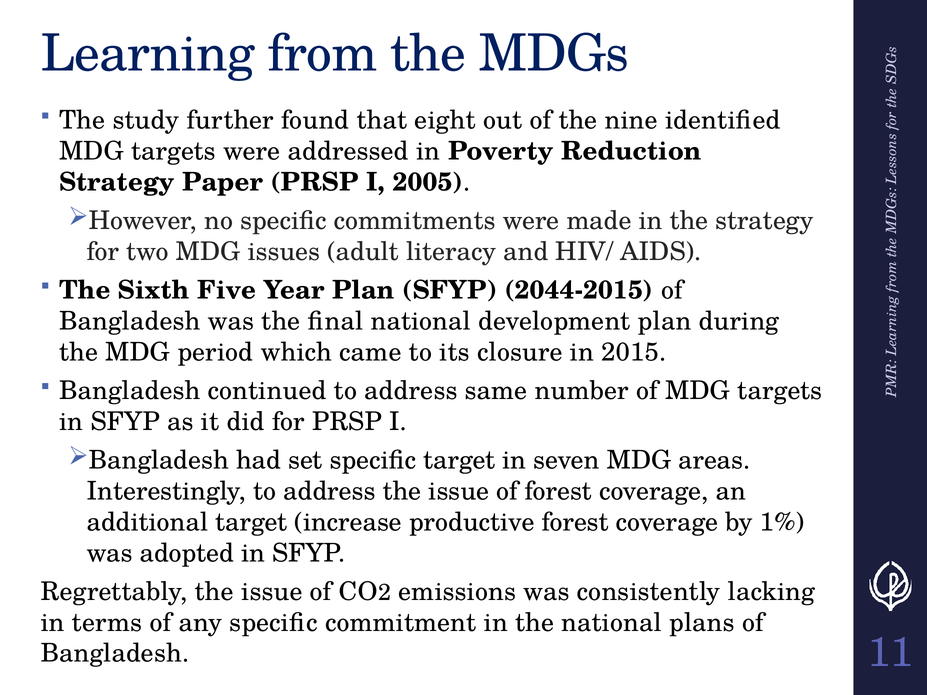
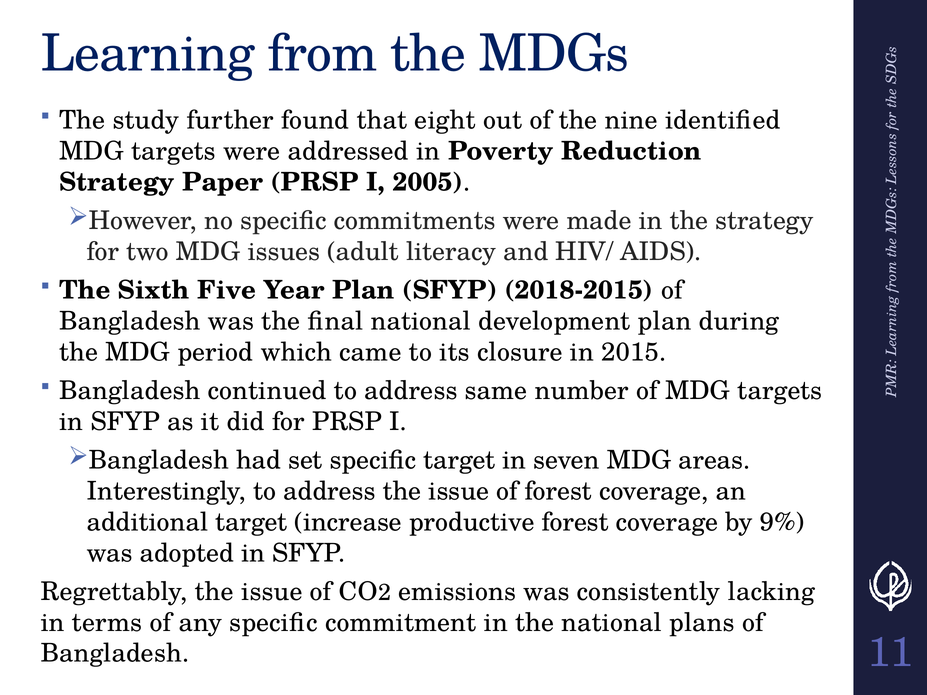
2044-2015: 2044-2015 -> 2018-2015
1%: 1% -> 9%
